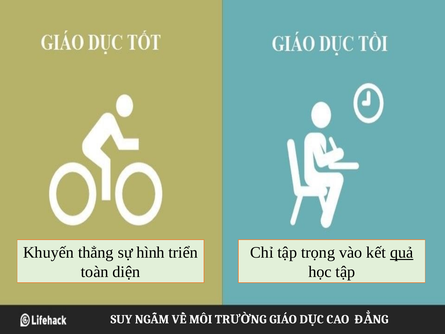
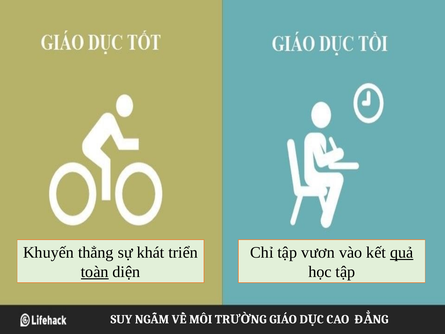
hình: hình -> khát
trọng: trọng -> vươn
toàn underline: none -> present
